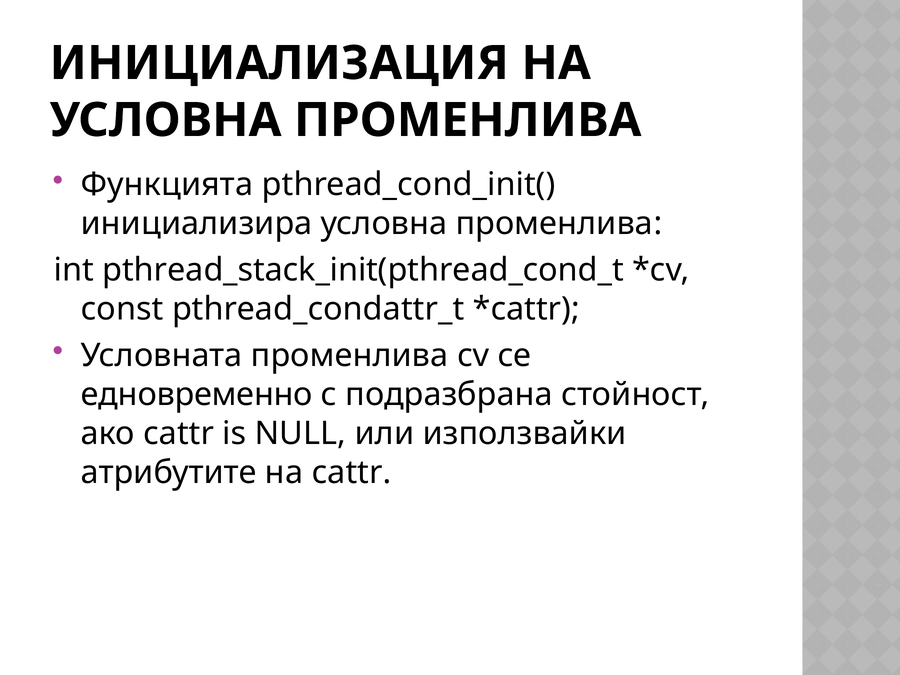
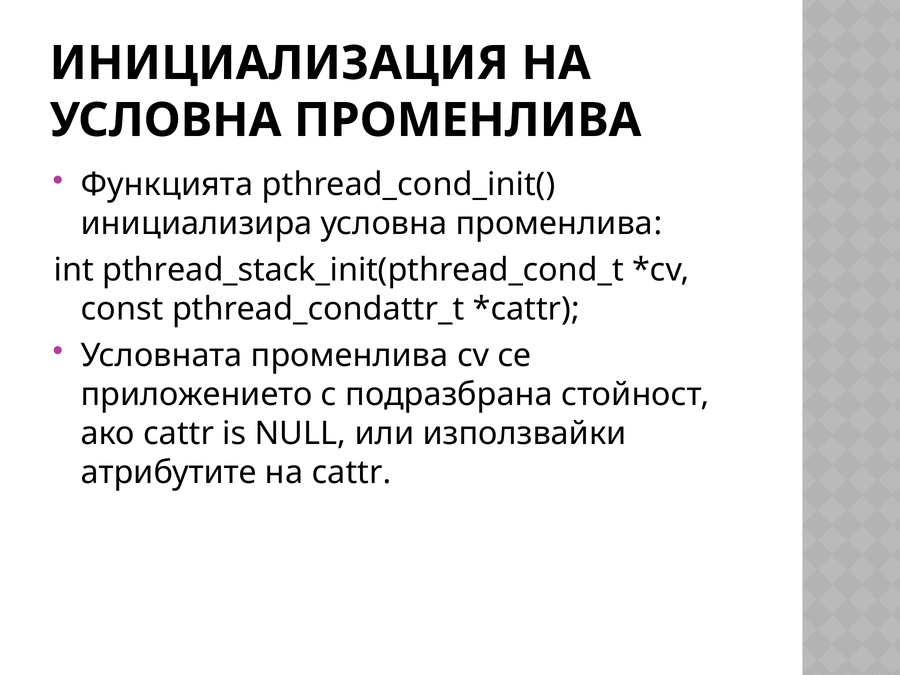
едновременно: едновременно -> приложението
